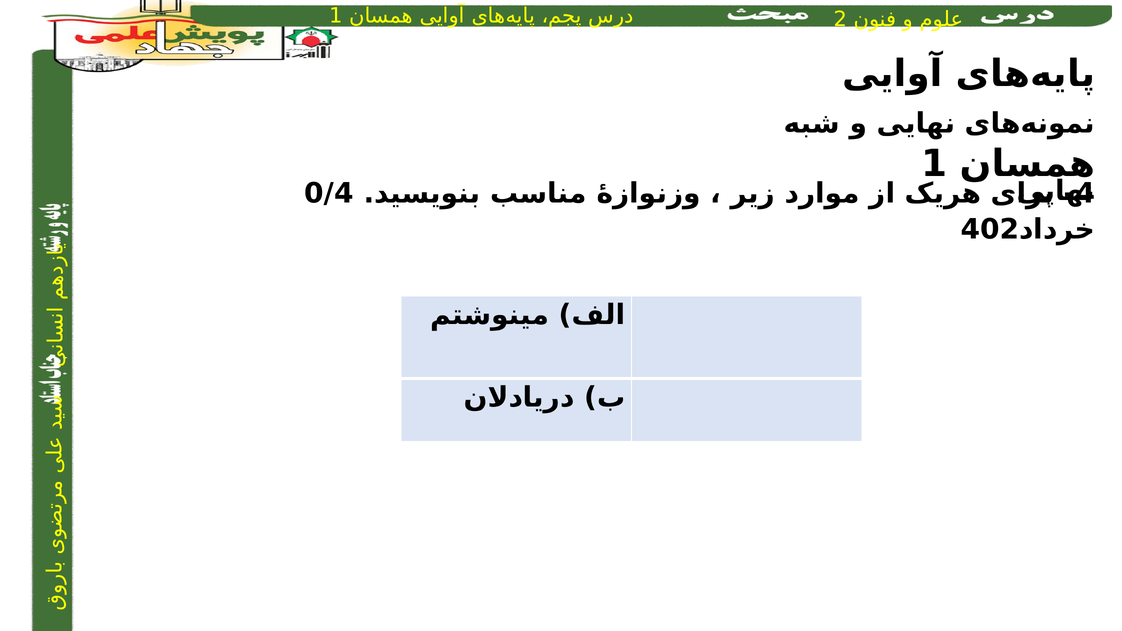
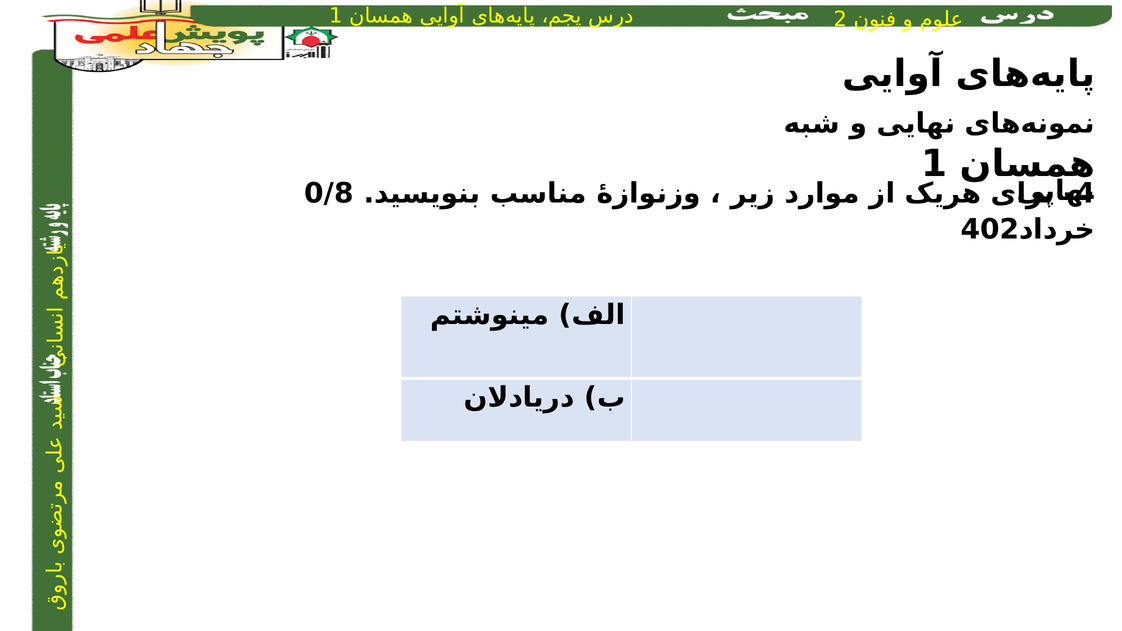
0/4: 0/4 -> 0/8
